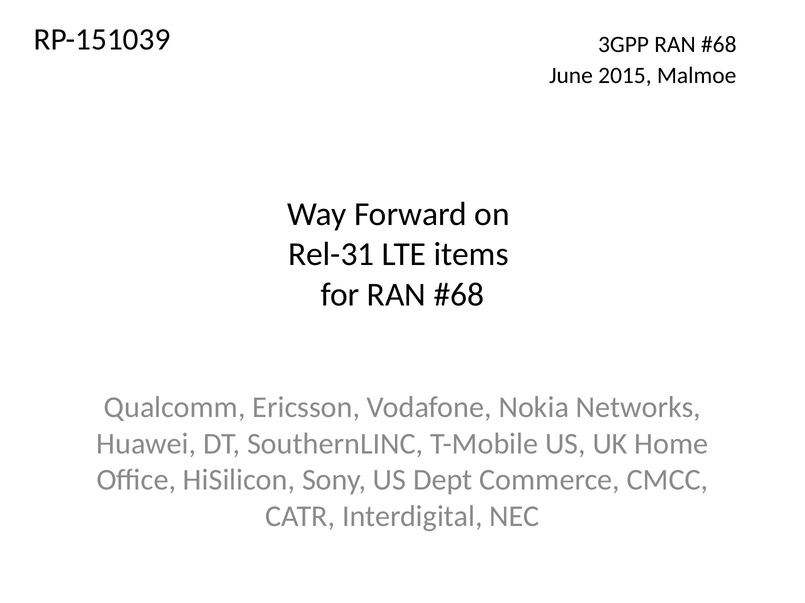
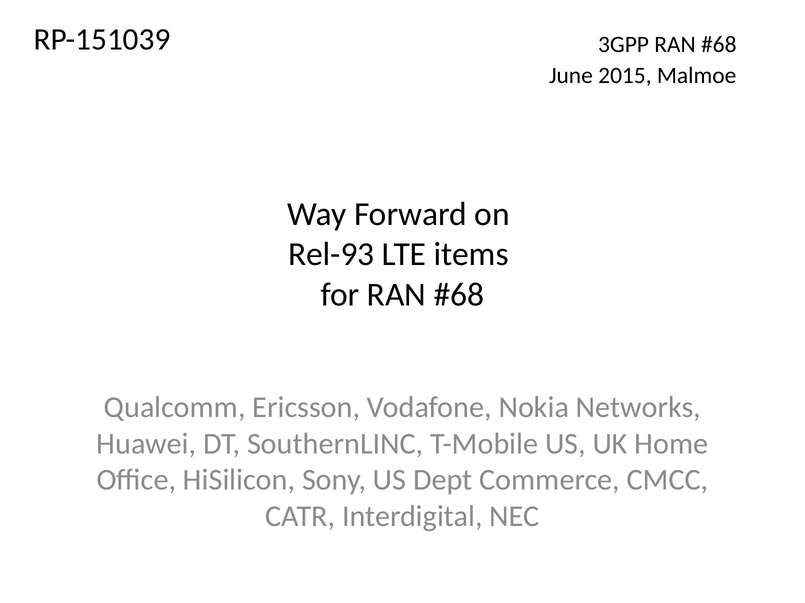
Rel-31: Rel-31 -> Rel-93
